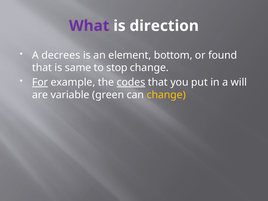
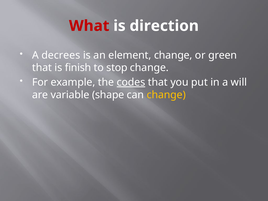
What colour: purple -> red
element bottom: bottom -> change
found: found -> green
same: same -> finish
For underline: present -> none
green: green -> shape
